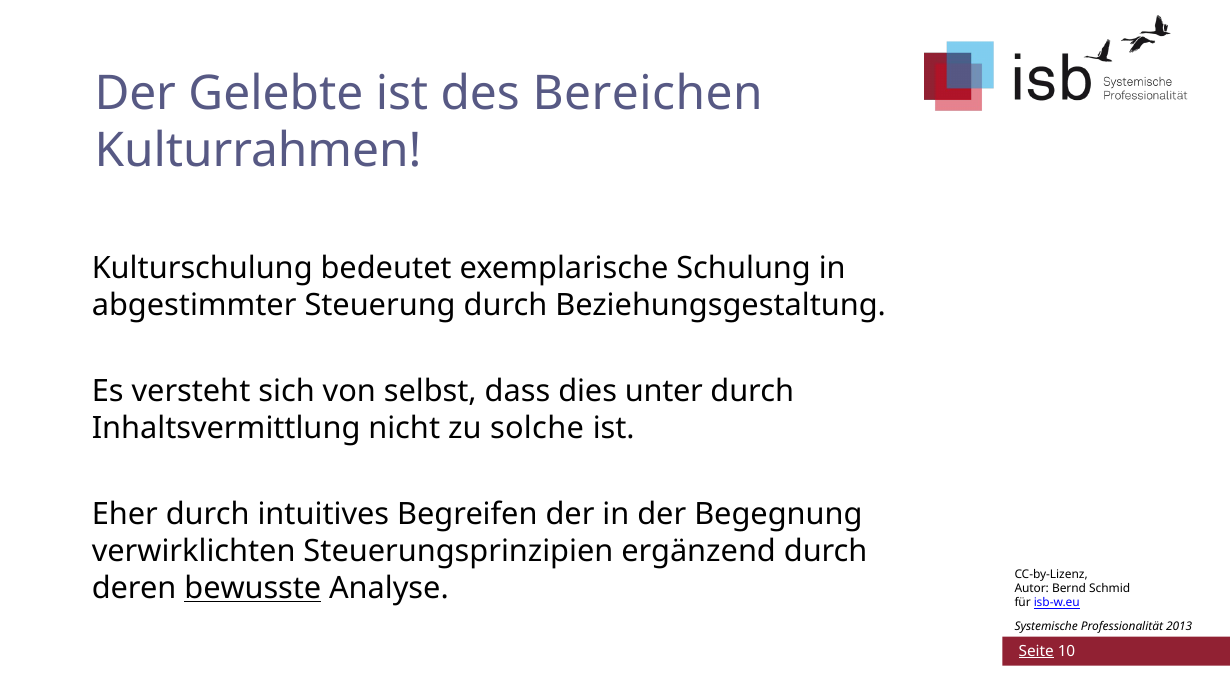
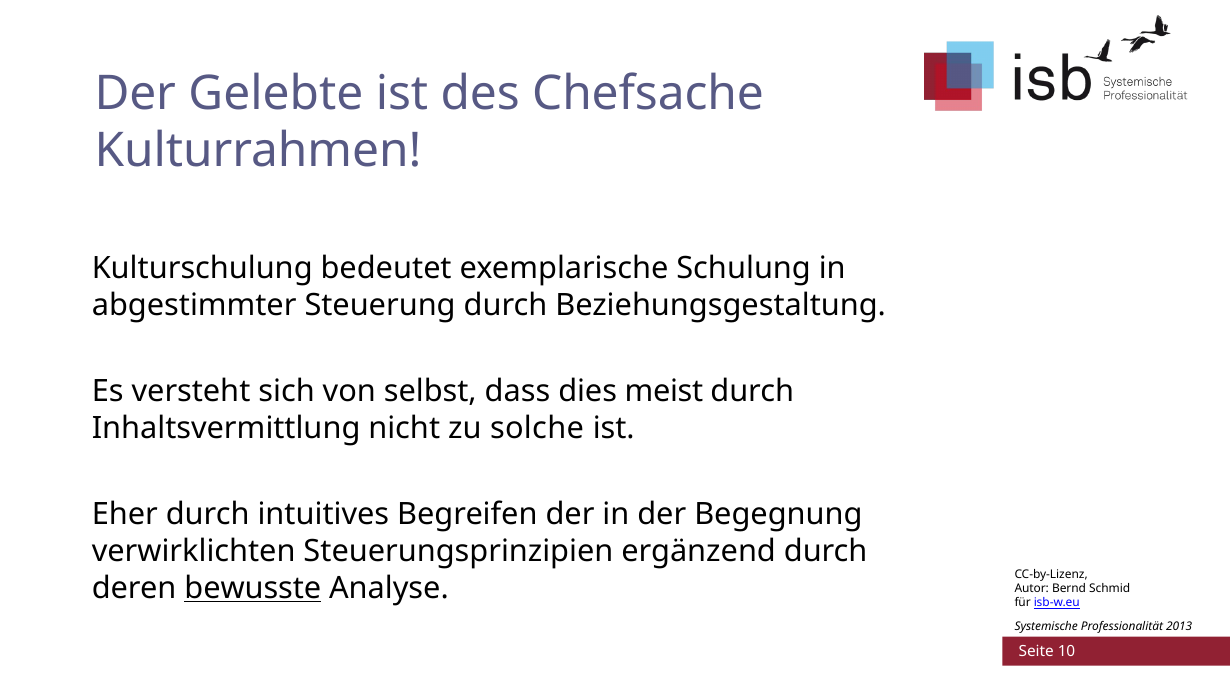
Bereichen: Bereichen -> Chefsache
unter: unter -> meist
Seite underline: present -> none
